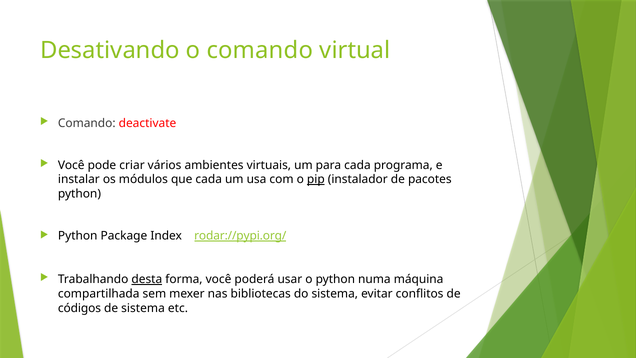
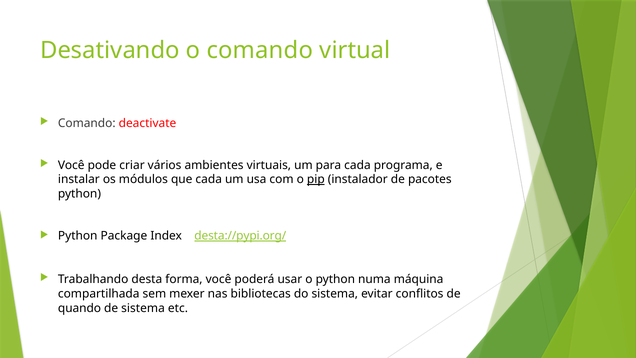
rodar://pypi.org/: rodar://pypi.org/ -> desta://pypi.org/
desta underline: present -> none
códigos: códigos -> quando
